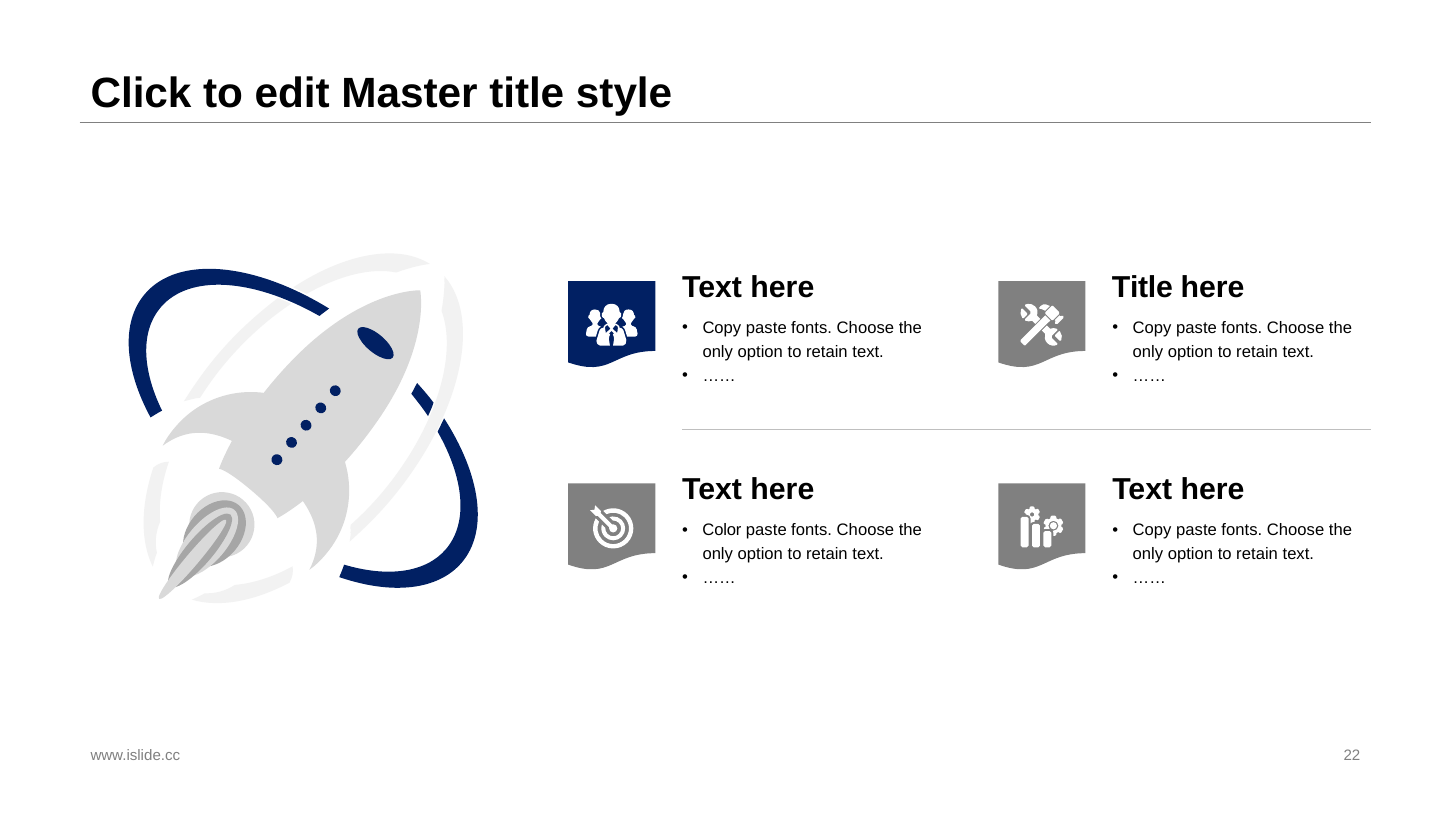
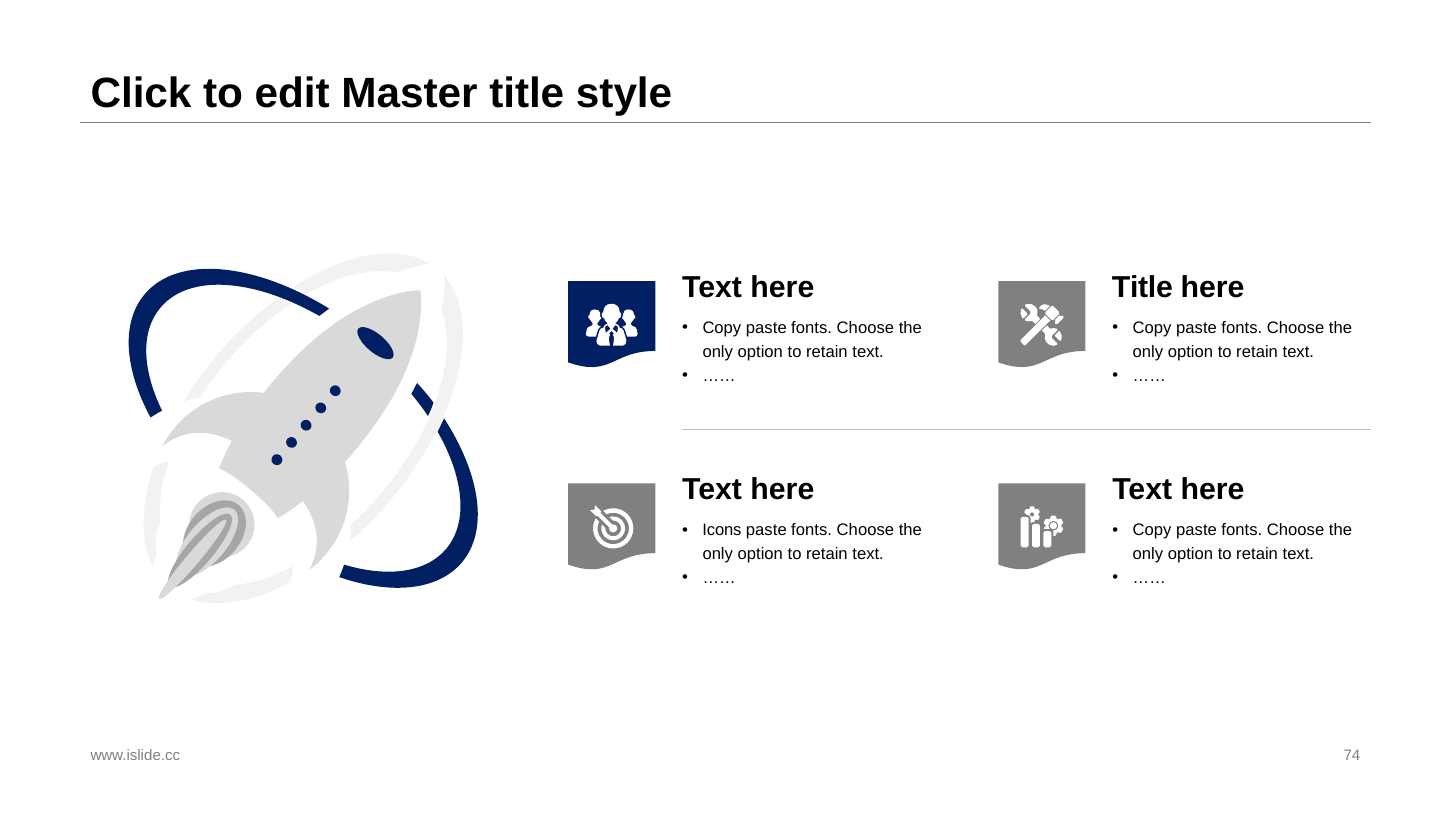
Color: Color -> Icons
22: 22 -> 74
